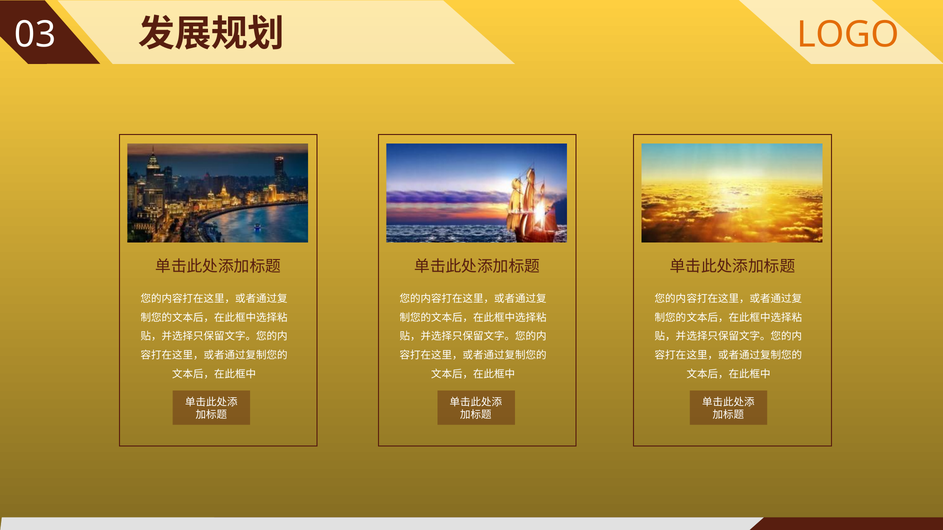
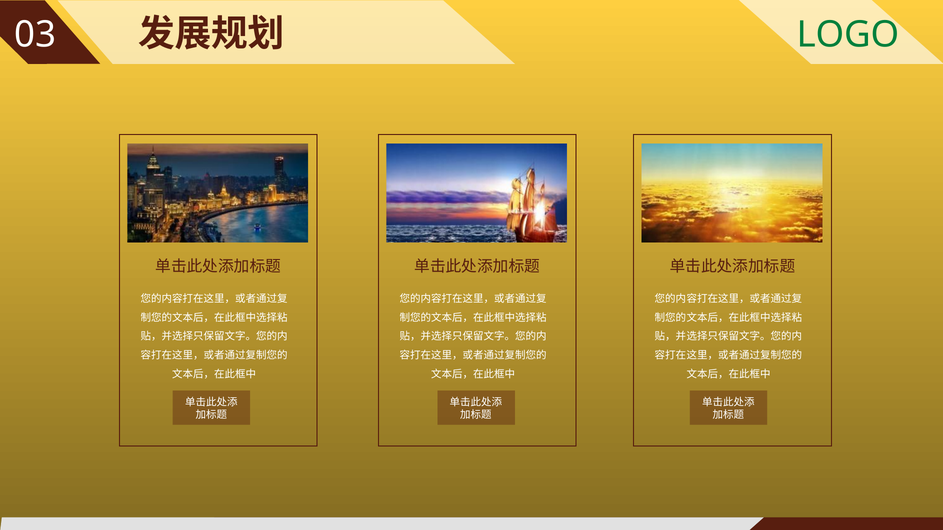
LOGO colour: orange -> green
